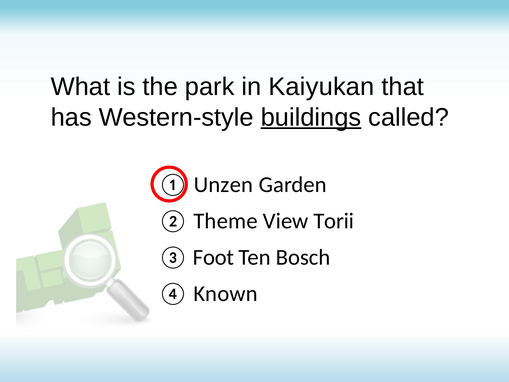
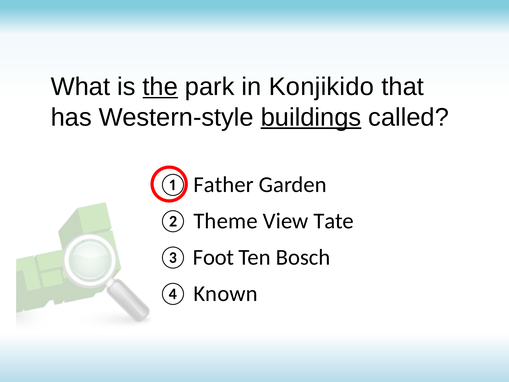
the underline: none -> present
Kaiyukan: Kaiyukan -> Konjikido
Unzen: Unzen -> Father
Torii: Torii -> Tate
